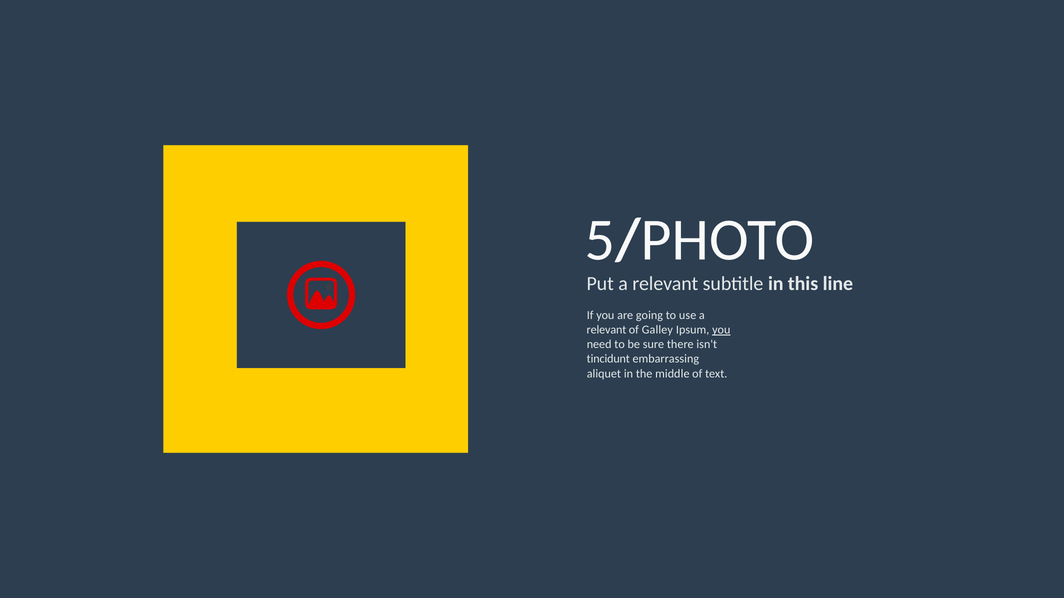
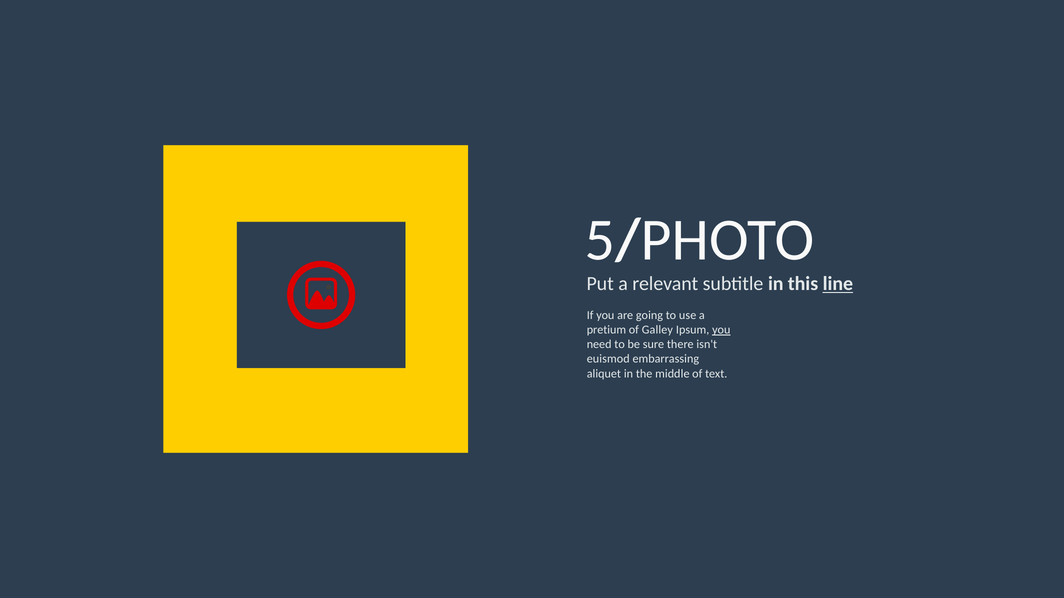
line underline: none -> present
relevant at (606, 330): relevant -> pretium
tincidunt: tincidunt -> euismod
